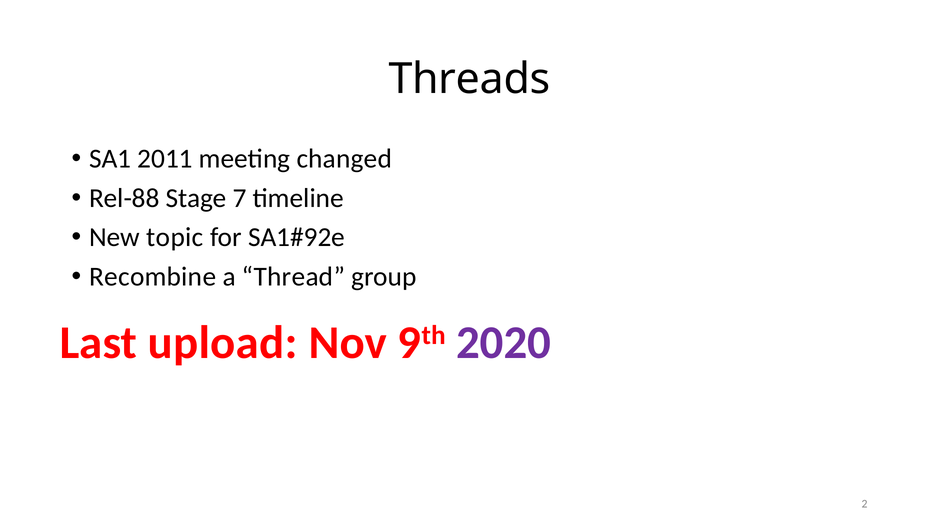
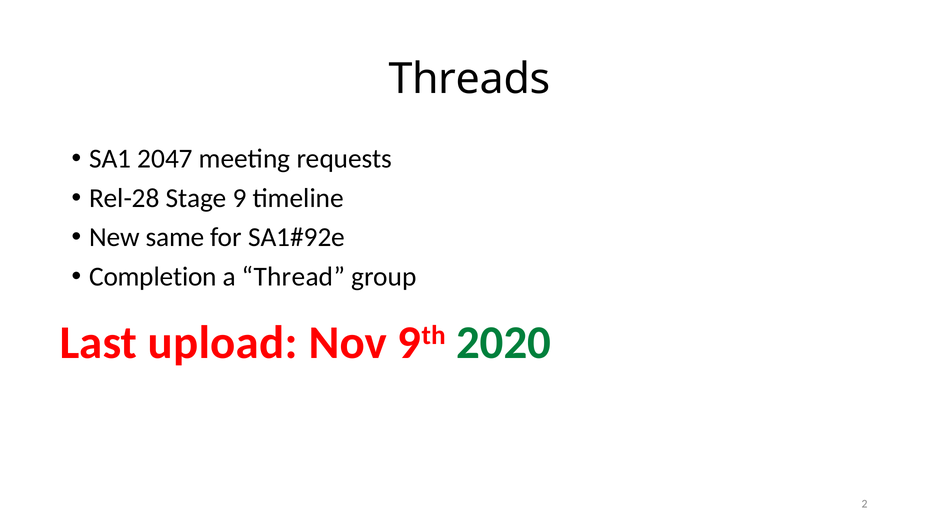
2011: 2011 -> 2047
changed: changed -> requests
Rel-88: Rel-88 -> Rel-28
7: 7 -> 9
topic: topic -> same
Recombine: Recombine -> Completion
2020 colour: purple -> green
